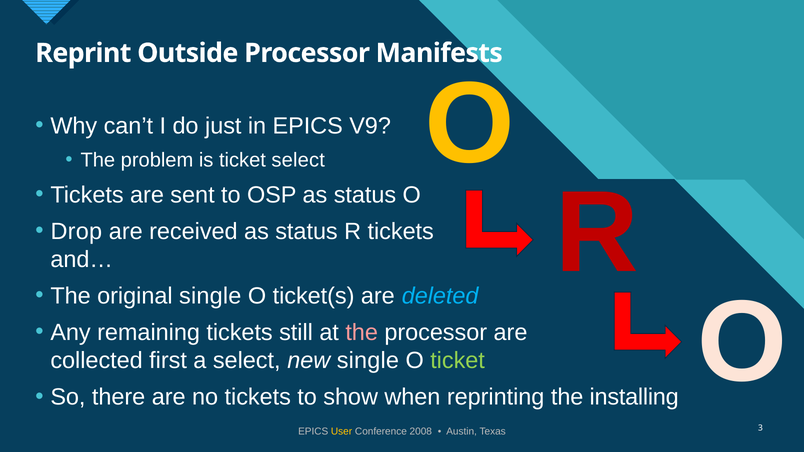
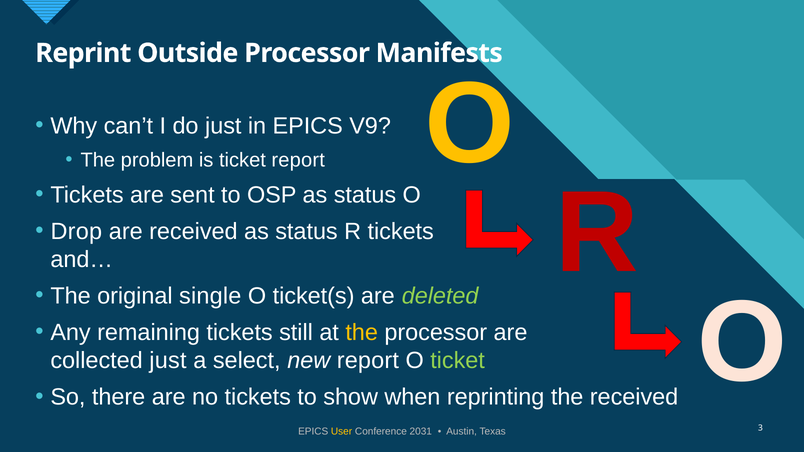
ticket select: select -> report
deleted colour: light blue -> light green
the at (362, 333) colour: pink -> yellow
collected first: first -> just
new single: single -> report
the installing: installing -> received
2008: 2008 -> 2031
